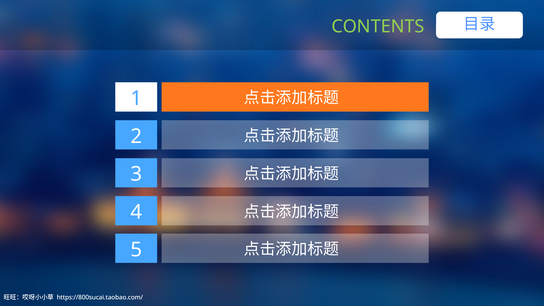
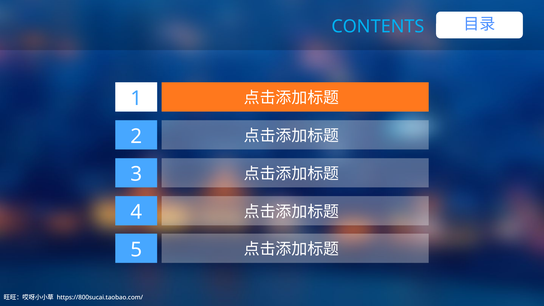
CONTENTS colour: light green -> light blue
